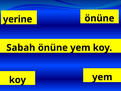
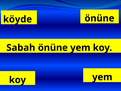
yerine: yerine -> köyde
